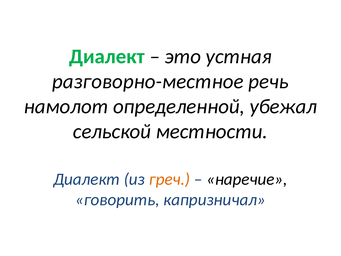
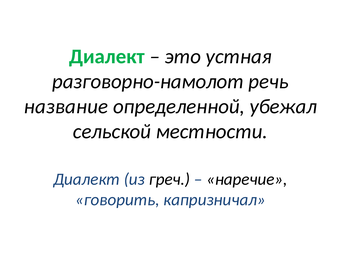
разговорно-местное: разговорно-местное -> разговорно-намолот
намолот: намолот -> название
греч colour: orange -> black
